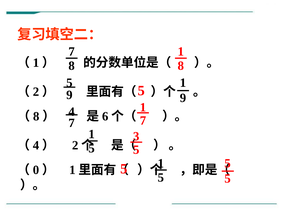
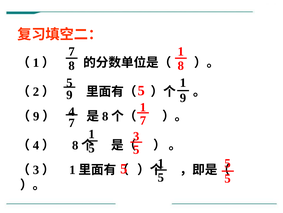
8 at (36, 116): 8 -> 9
6 at (105, 116): 6 -> 8
2 at (75, 145): 2 -> 8
0 at (36, 169): 0 -> 3
